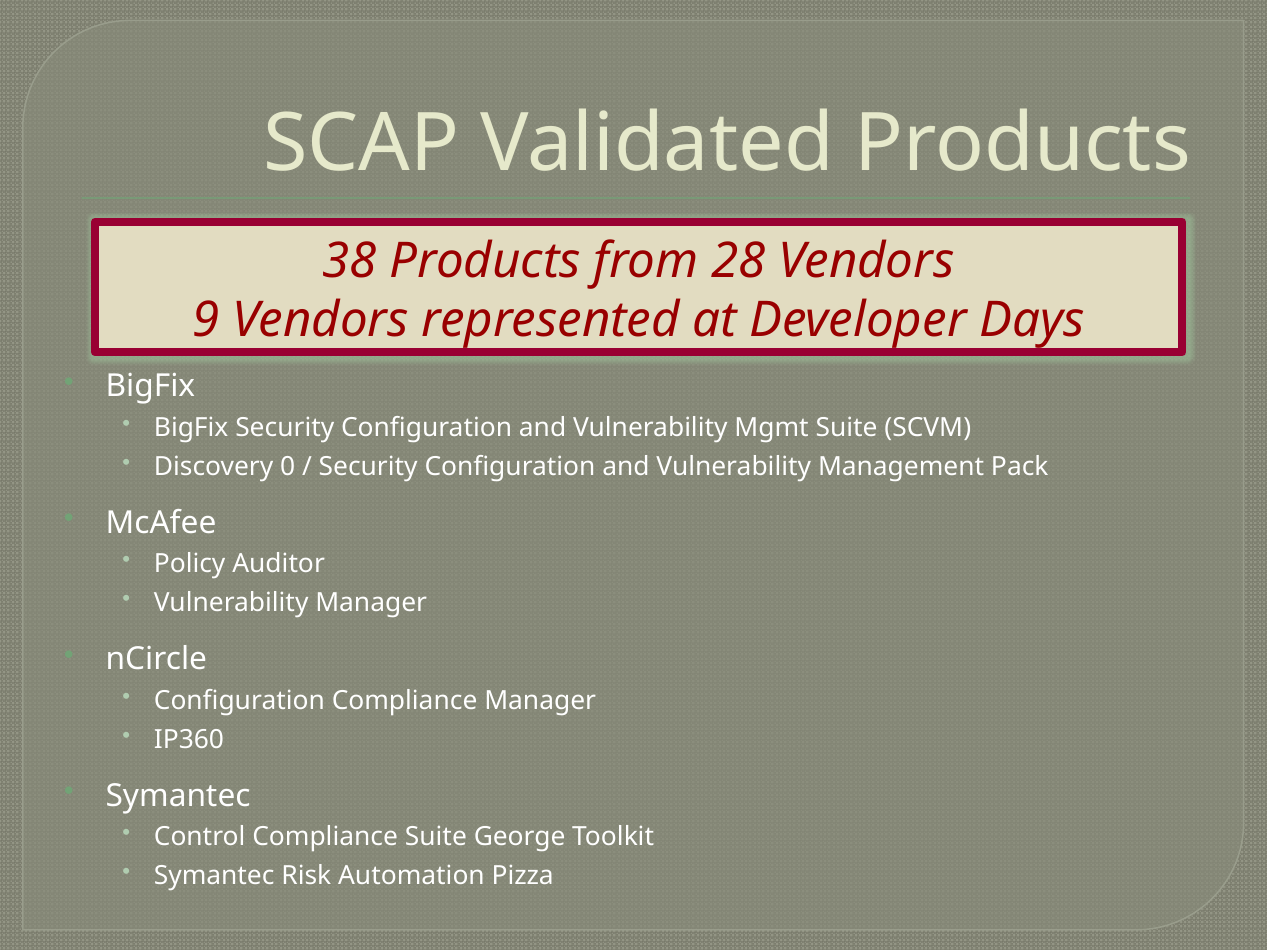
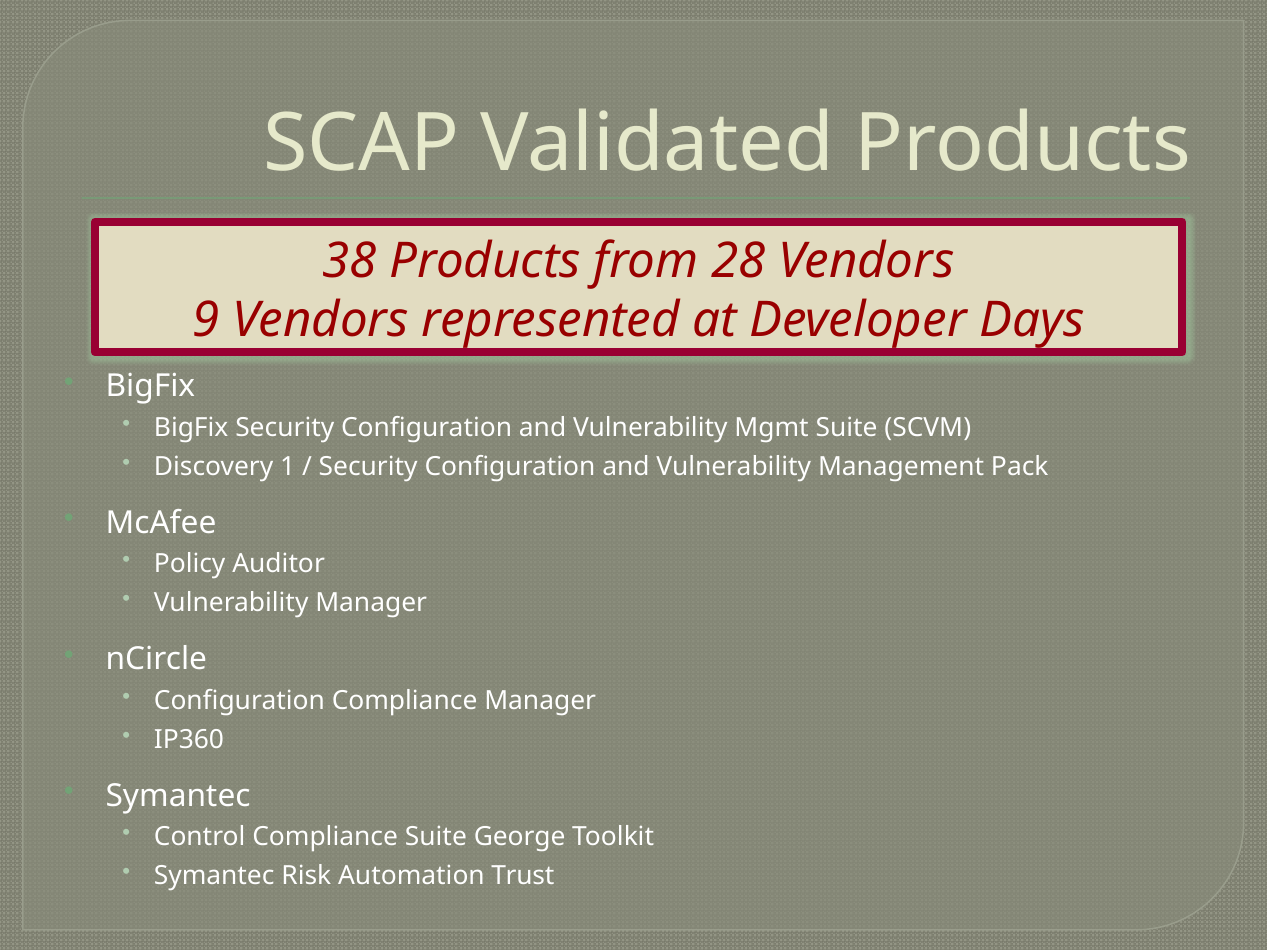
0: 0 -> 1
Pizza: Pizza -> Trust
